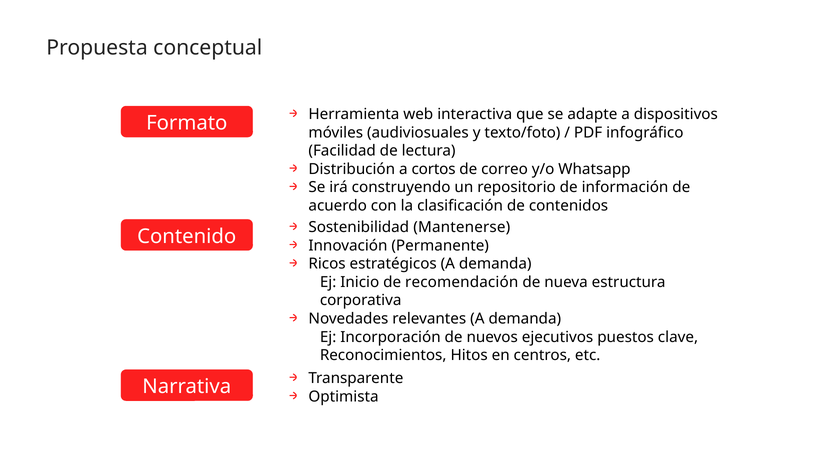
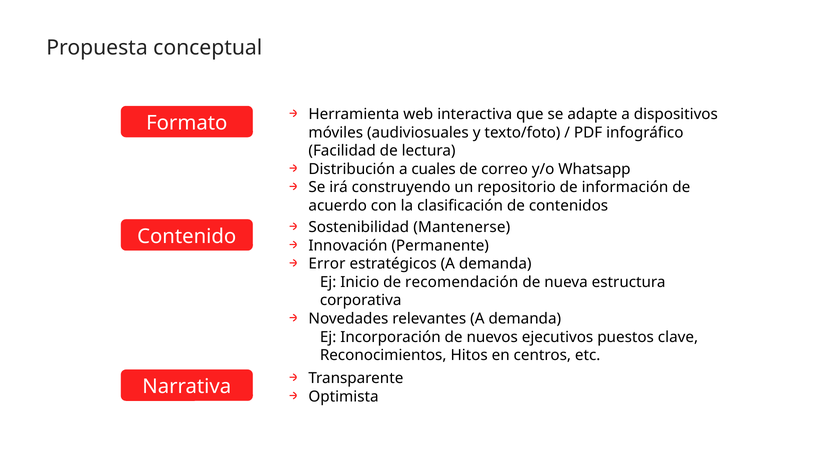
cortos: cortos -> cuales
Ricos: Ricos -> Error
